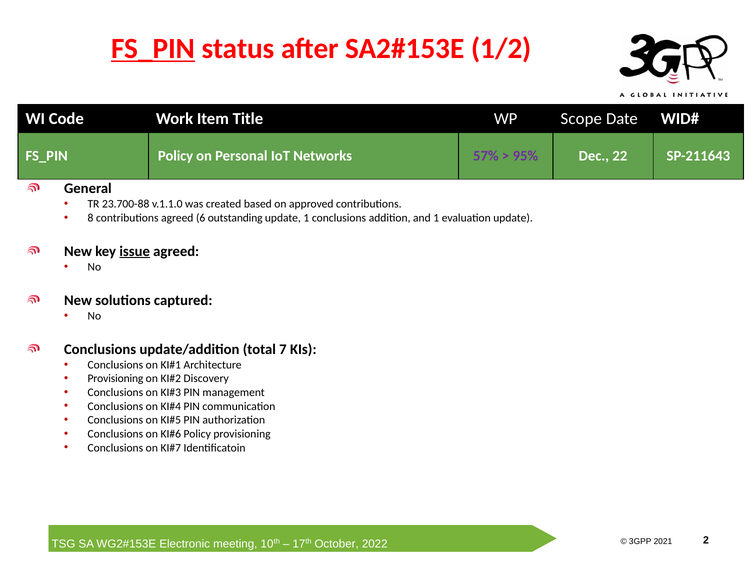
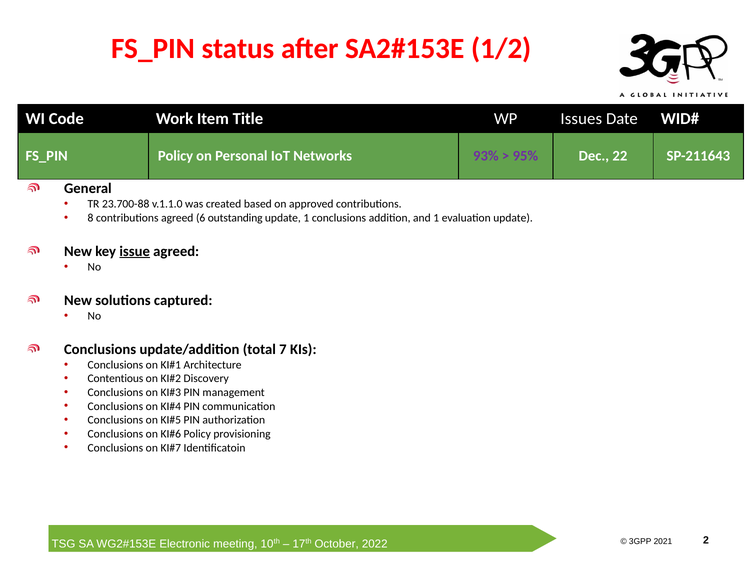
FS_PIN at (153, 49) underline: present -> none
Scope: Scope -> Issues
57%: 57% -> 93%
Provisioning at (115, 379): Provisioning -> Contentious
